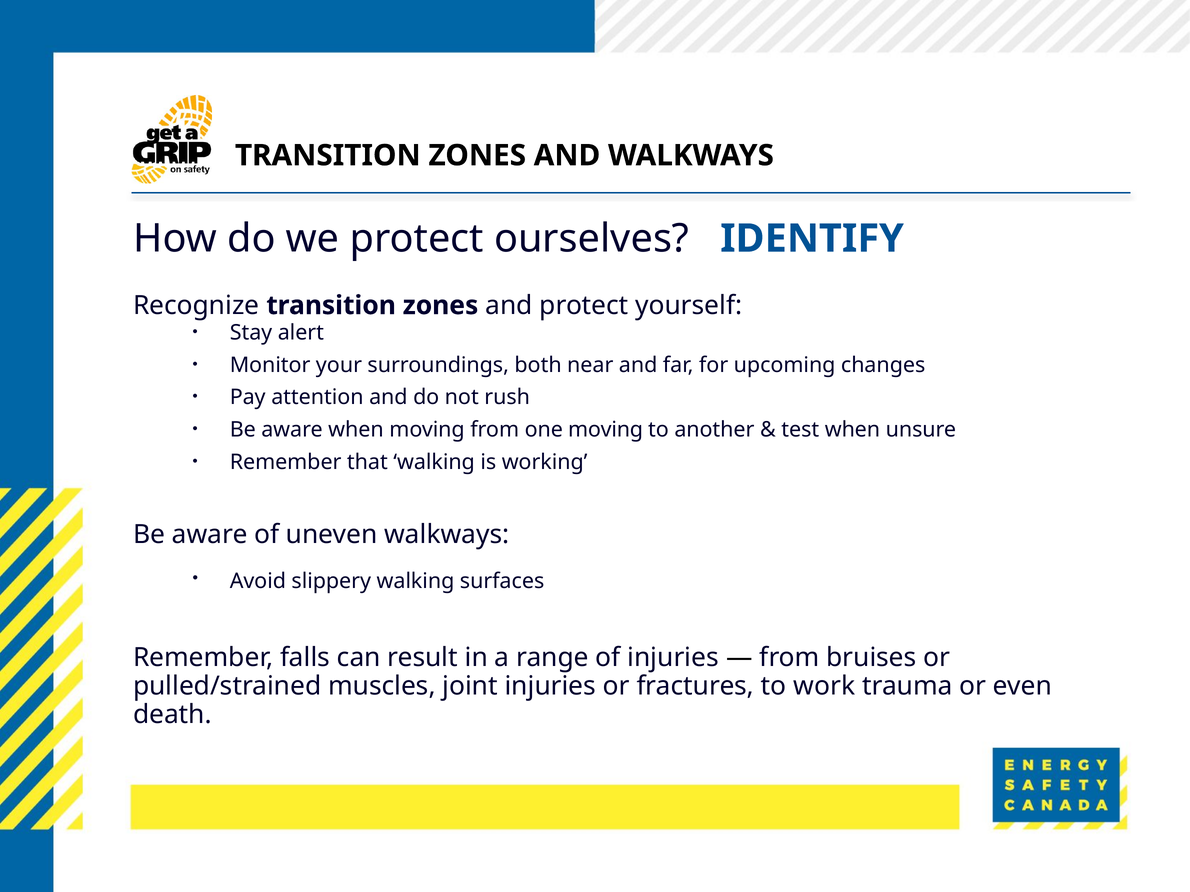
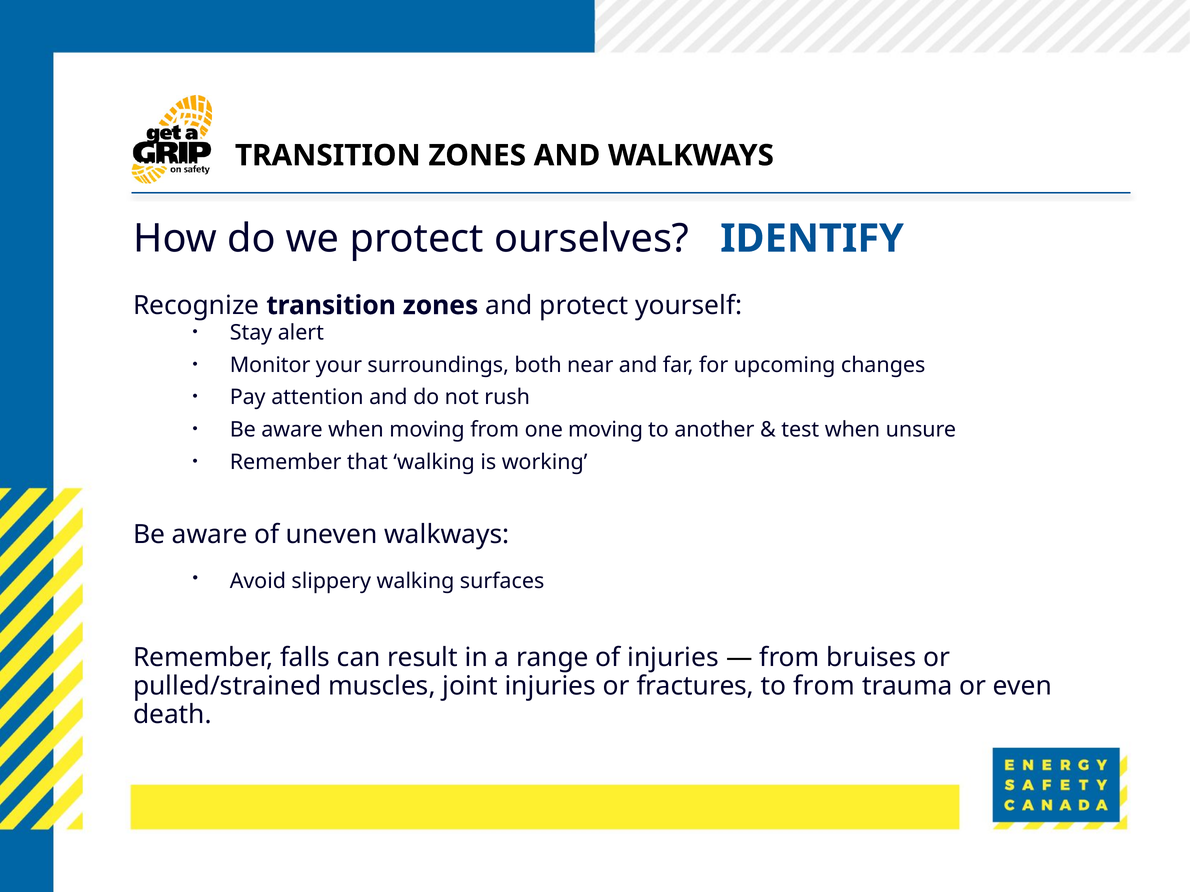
to work: work -> from
